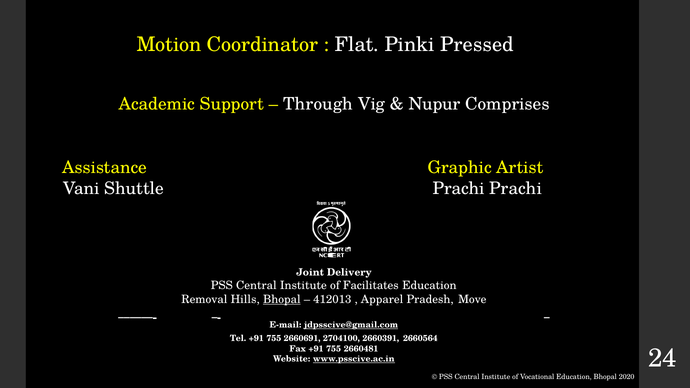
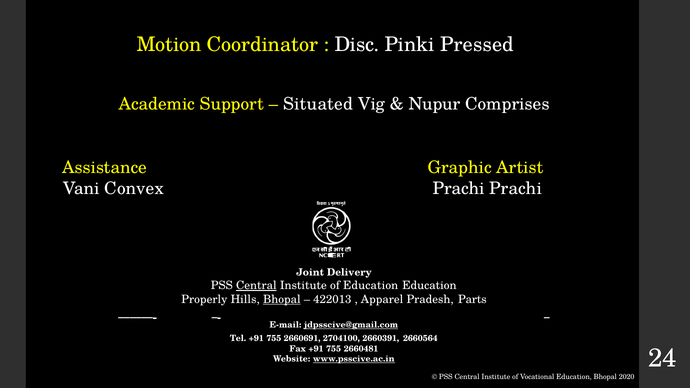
Flat: Flat -> Disc
Through: Through -> Situated
Shuttle: Shuttle -> Convex
Central at (256, 286) underline: none -> present
of Facilitates: Facilitates -> Education
Removal: Removal -> Properly
412013: 412013 -> 422013
Move: Move -> Parts
